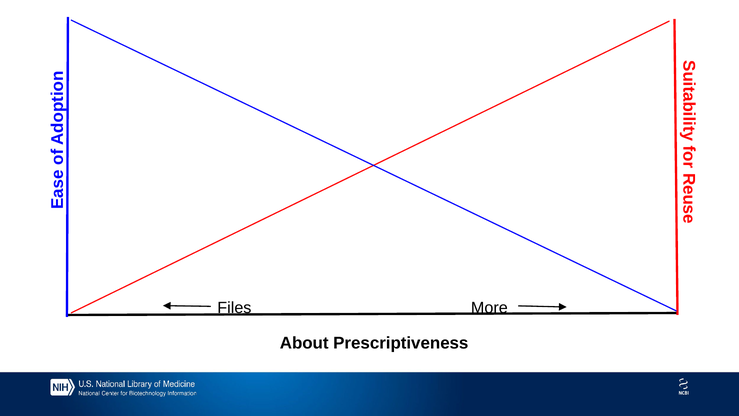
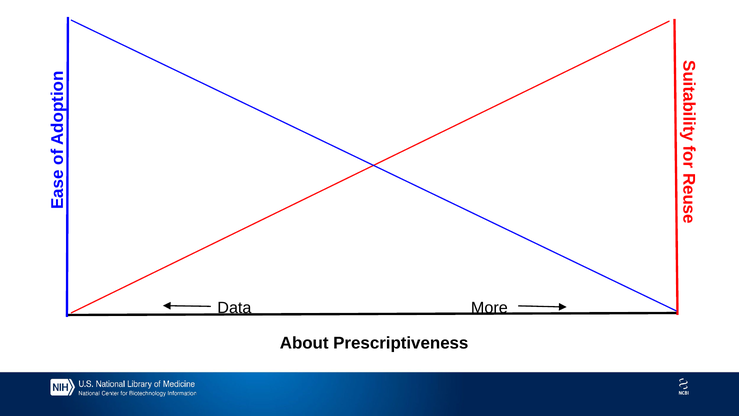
Files: Files -> Data
